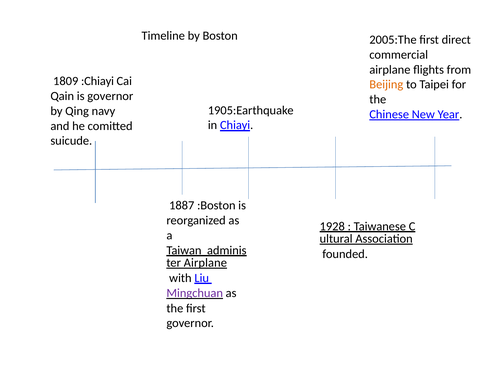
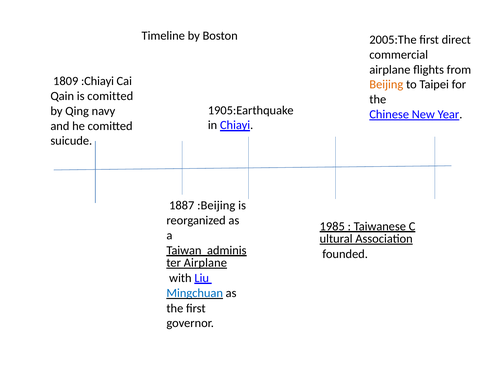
is governor: governor -> comitted
:Boston: :Boston -> :Beijing
1928: 1928 -> 1985
Mingchuan colour: purple -> blue
